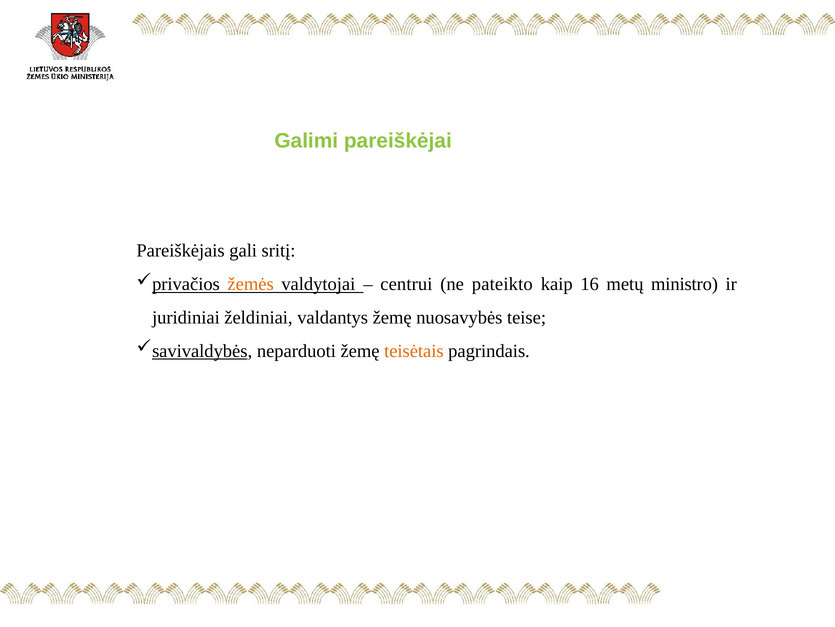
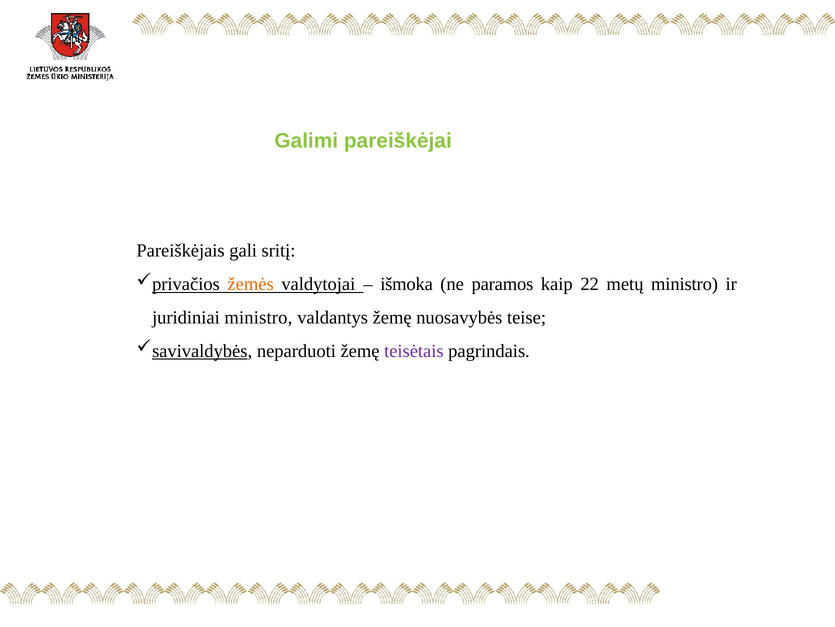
centrui: centrui -> išmoka
pateikto: pateikto -> paramos
16: 16 -> 22
juridiniai želdiniai: želdiniai -> ministro
teisėtais colour: orange -> purple
